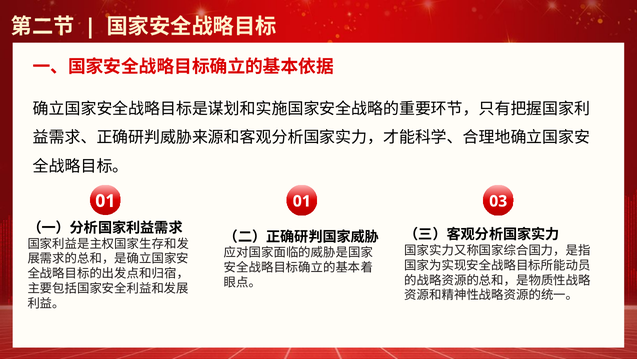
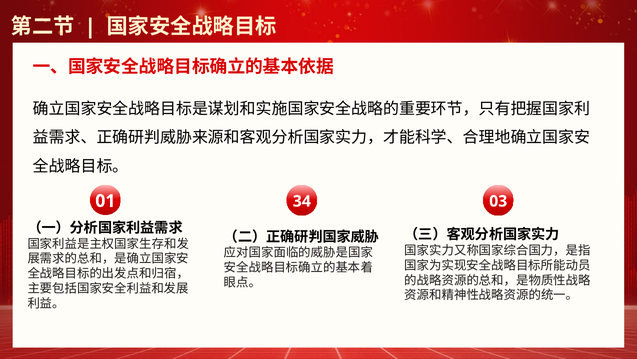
01 01: 01 -> 34
